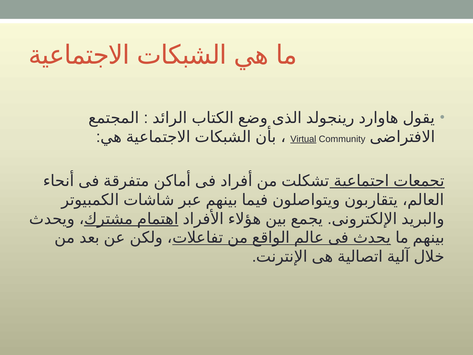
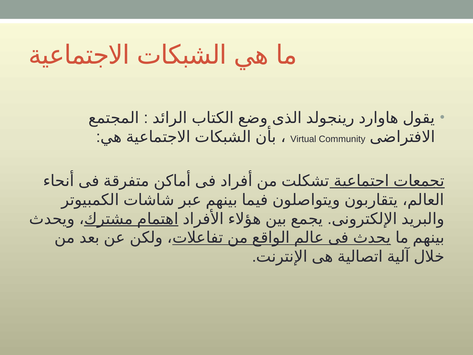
Virtual underline: present -> none
